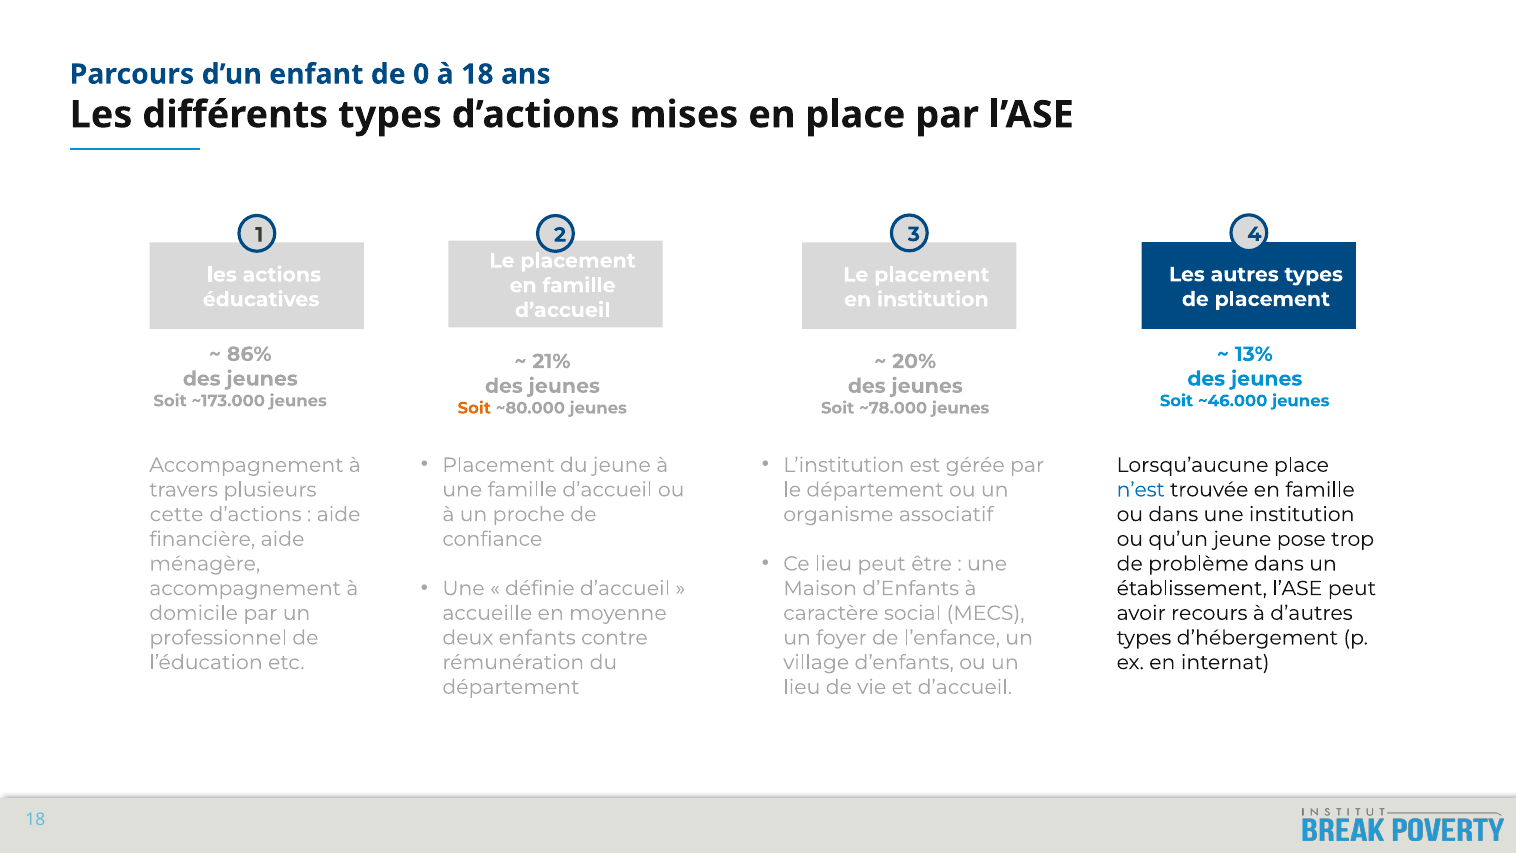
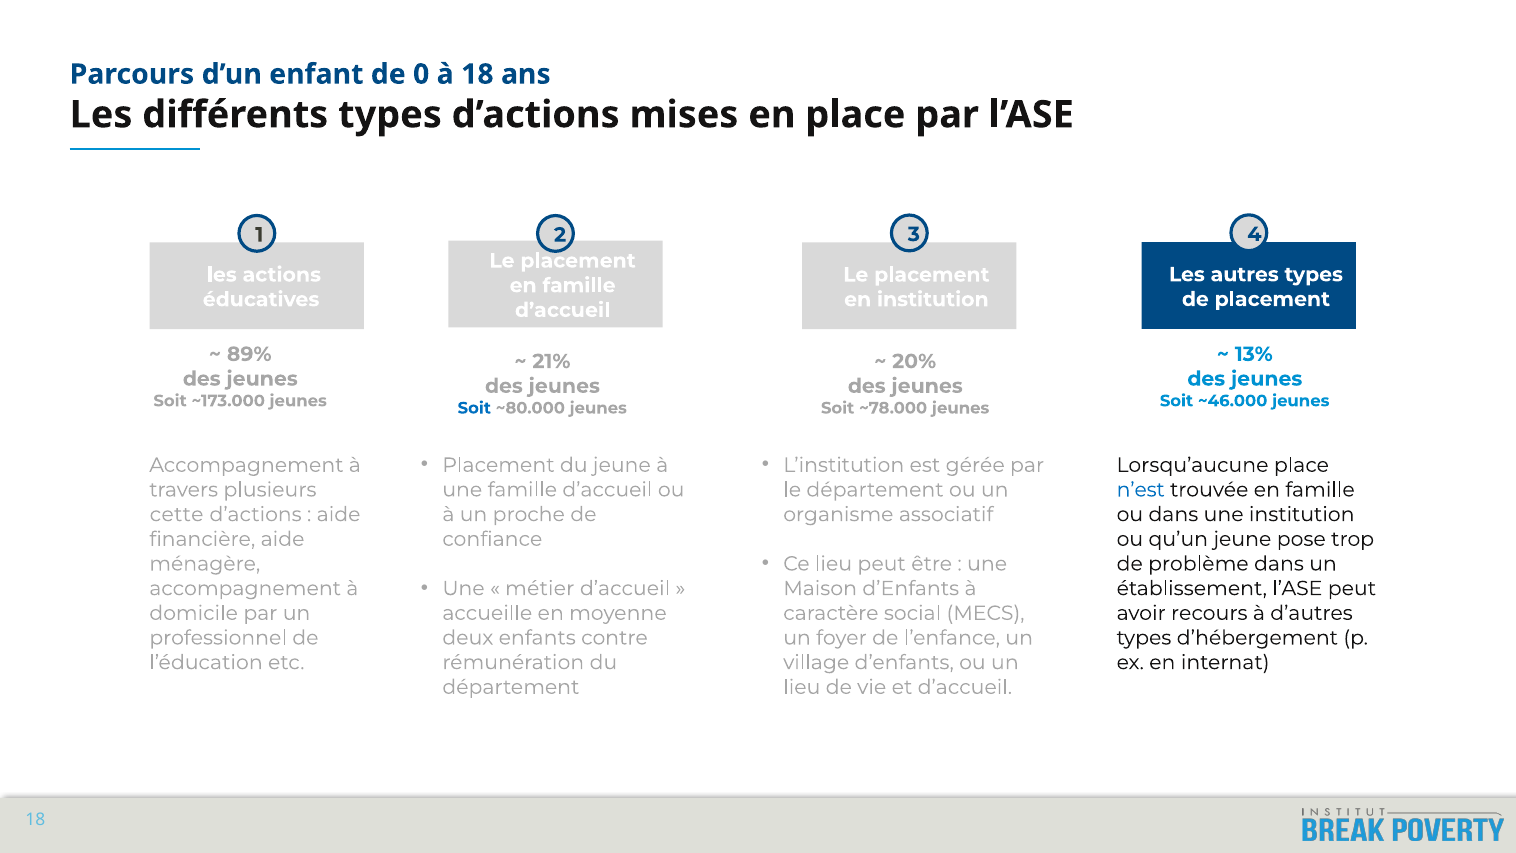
86%: 86% -> 89%
Soit at (474, 408) colour: orange -> blue
définie: définie -> métier
